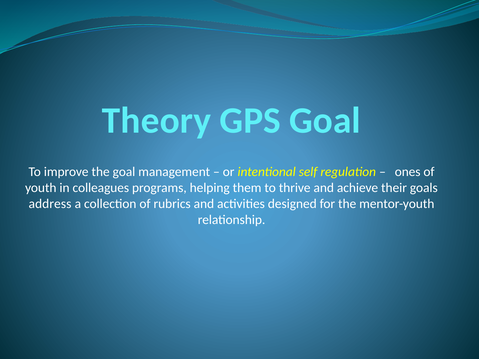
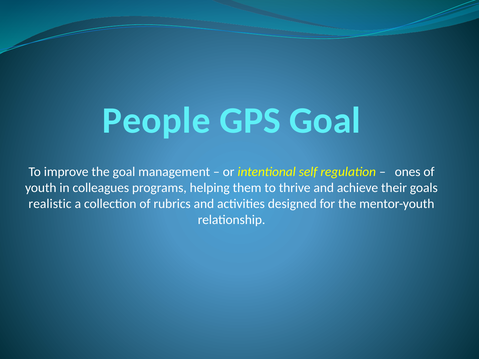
Theory: Theory -> People
address: address -> realistic
